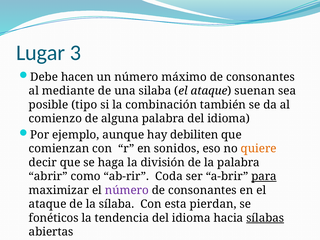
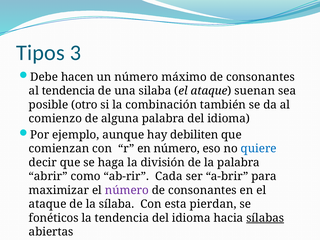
Lugar: Lugar -> Tipos
al mediante: mediante -> tendencia
tipo: tipo -> otro
en sonidos: sonidos -> número
quiere colour: orange -> blue
Coda: Coda -> Cada
para underline: present -> none
